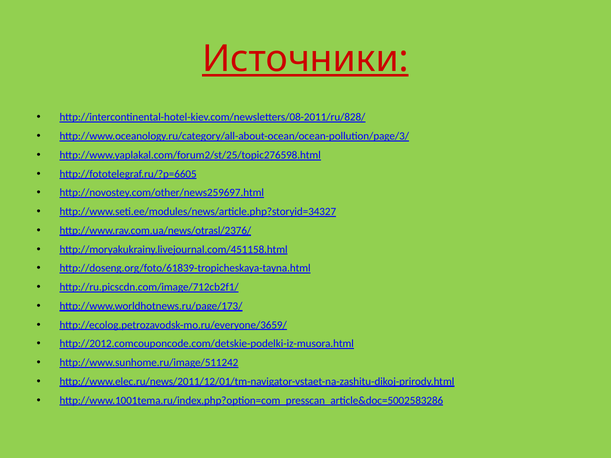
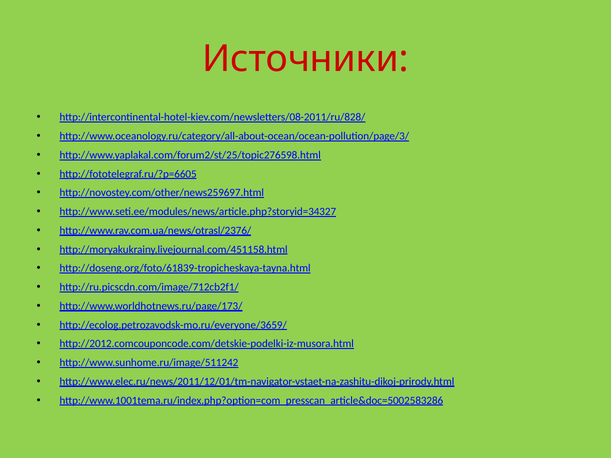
Источники underline: present -> none
